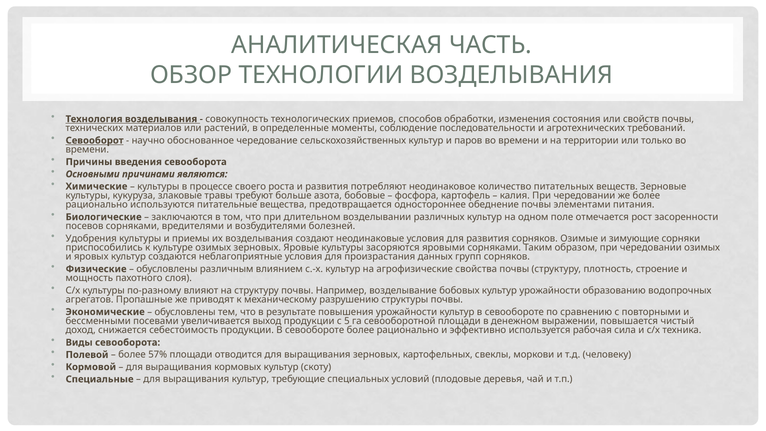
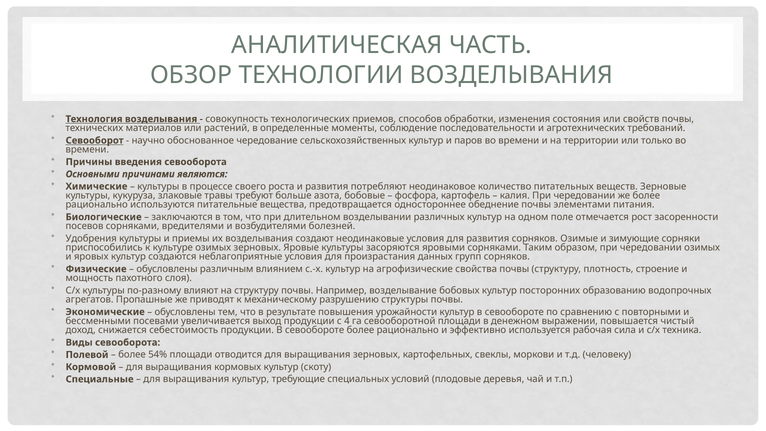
культур урожайности: урожайности -> посторонних
5: 5 -> 4
57%: 57% -> 54%
